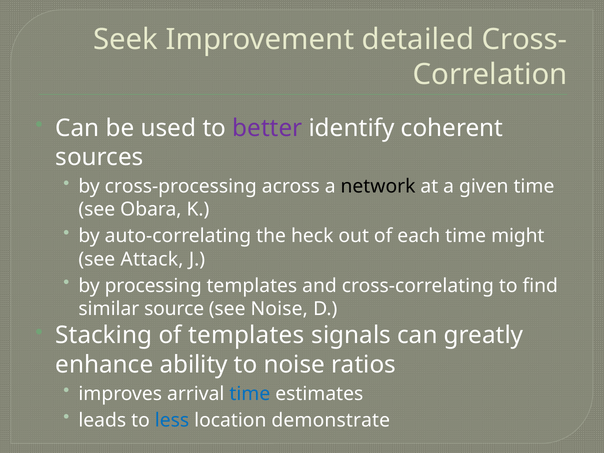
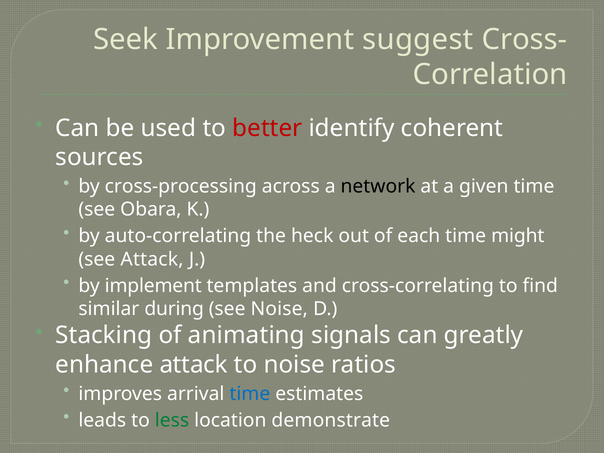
detailed: detailed -> suggest
better colour: purple -> red
processing: processing -> implement
source: source -> during
of templates: templates -> animating
enhance ability: ability -> attack
less colour: blue -> green
